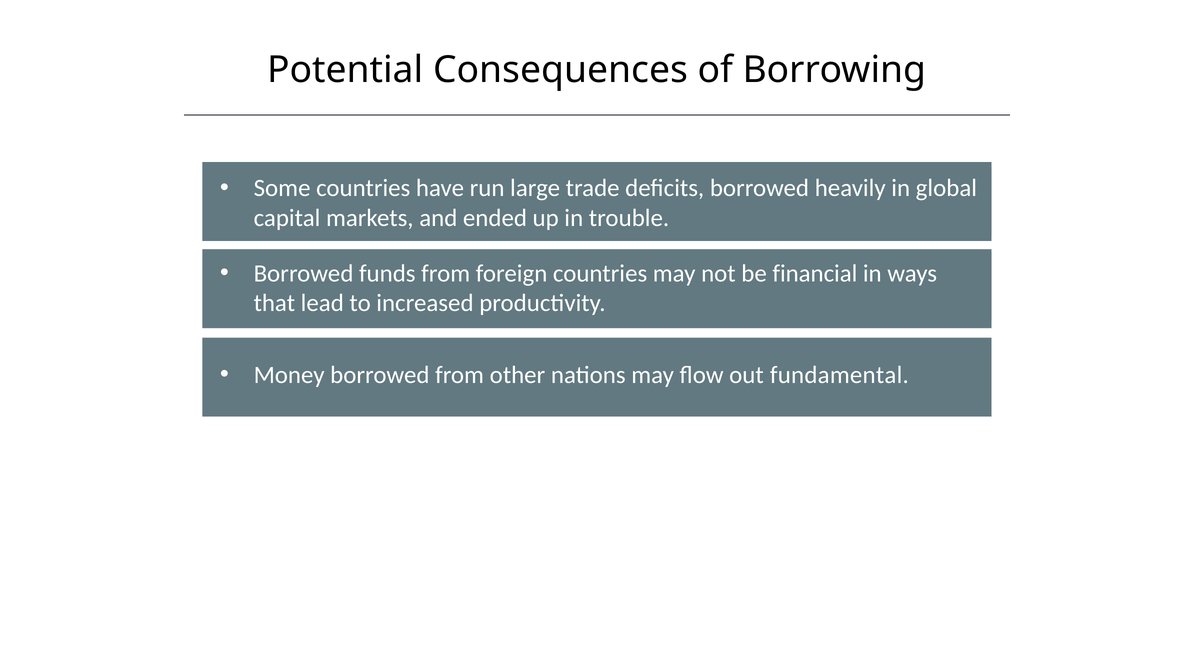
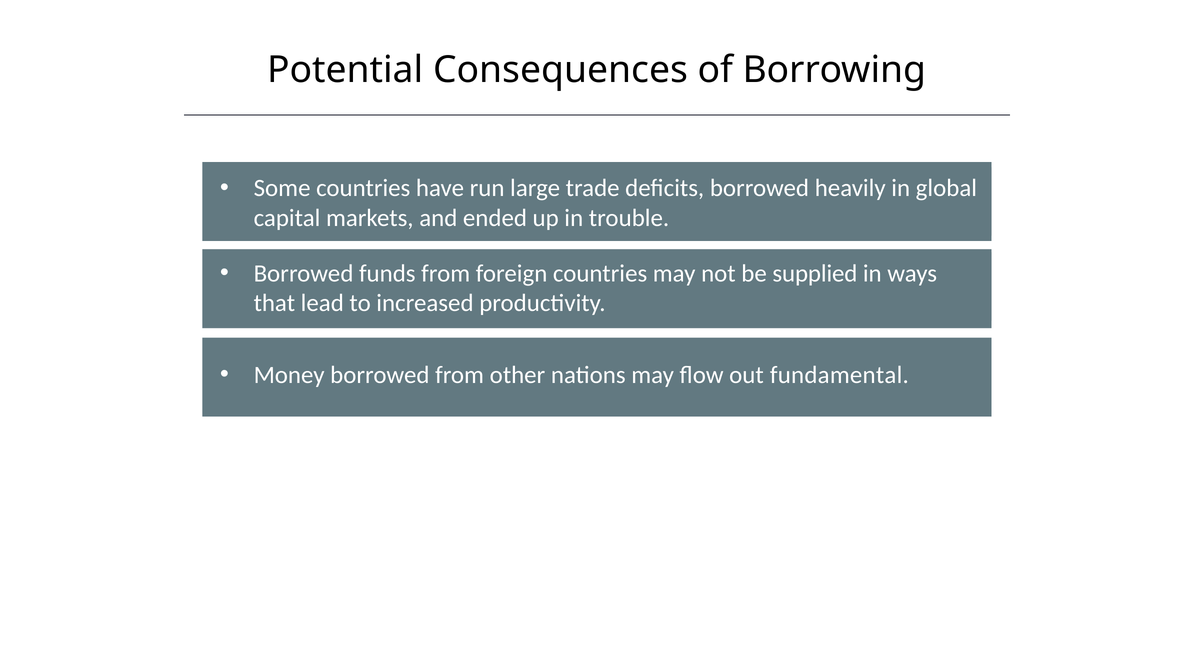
financial: financial -> supplied
